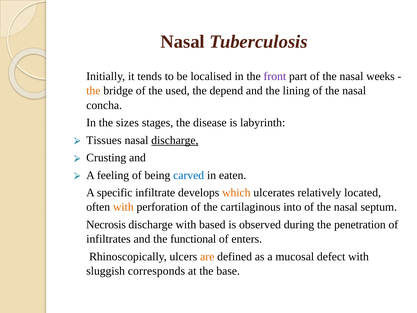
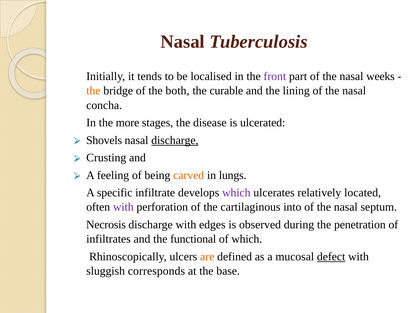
used: used -> both
depend: depend -> curable
sizes: sizes -> more
labyrinth: labyrinth -> ulcerated
Tissues: Tissues -> Shovels
carved colour: blue -> orange
eaten: eaten -> lungs
which at (236, 193) colour: orange -> purple
with at (123, 207) colour: orange -> purple
based: based -> edges
of enters: enters -> which
defect underline: none -> present
